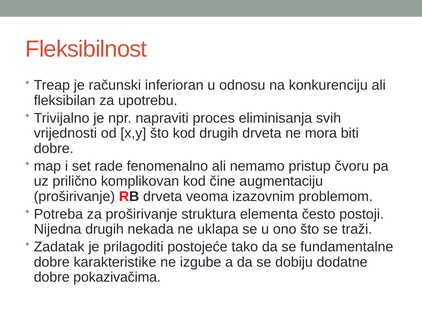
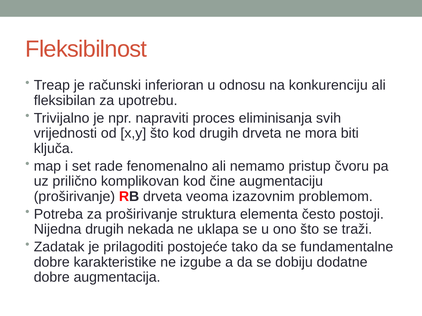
dobre at (54, 149): dobre -> ključa
pokazivačima: pokazivačima -> augmentacija
